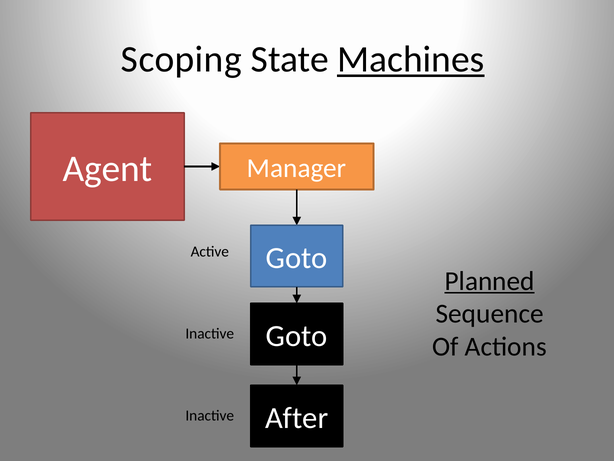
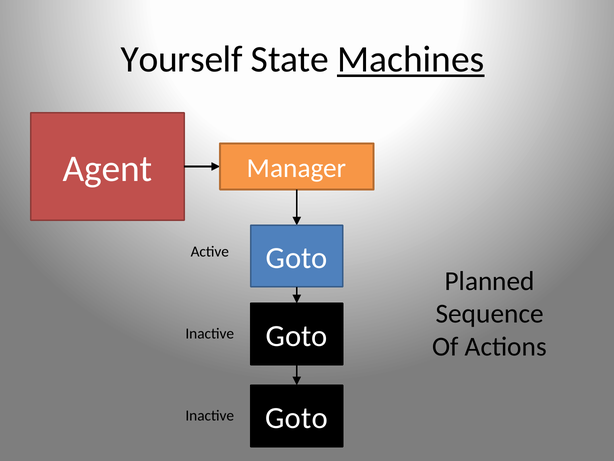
Scoping: Scoping -> Yourself
Planned underline: present -> none
After at (297, 418): After -> Goto
